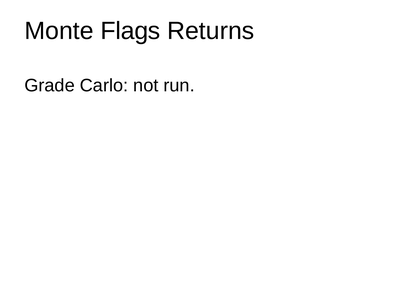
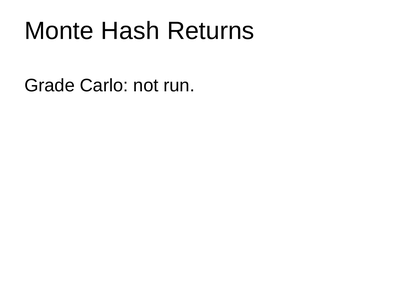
Flags: Flags -> Hash
